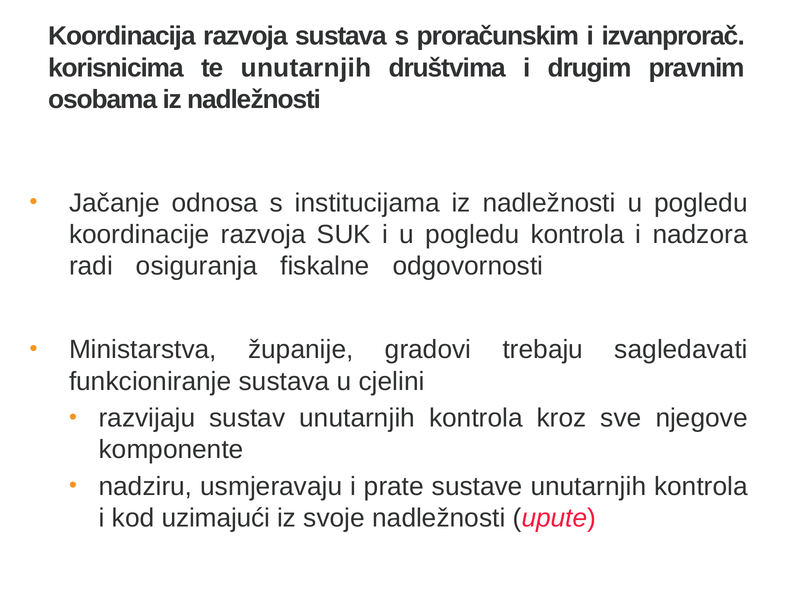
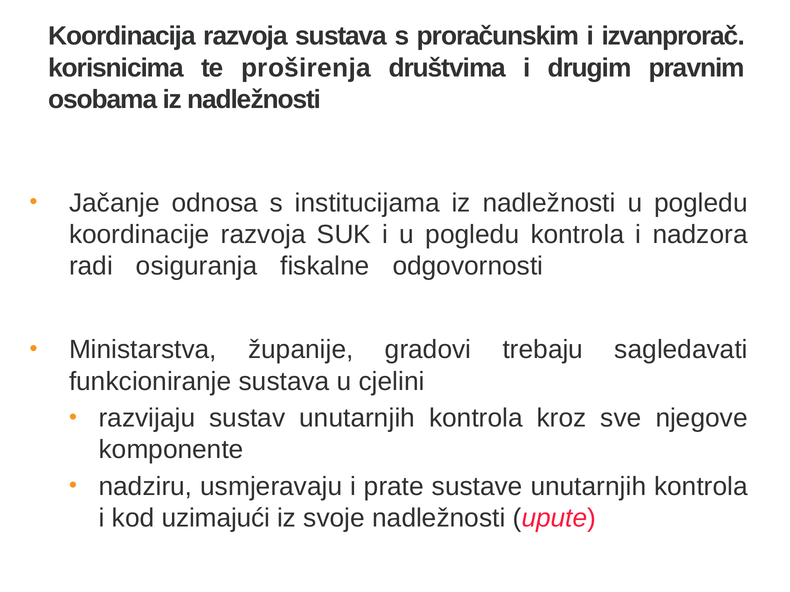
te unutarnjih: unutarnjih -> proširenja
